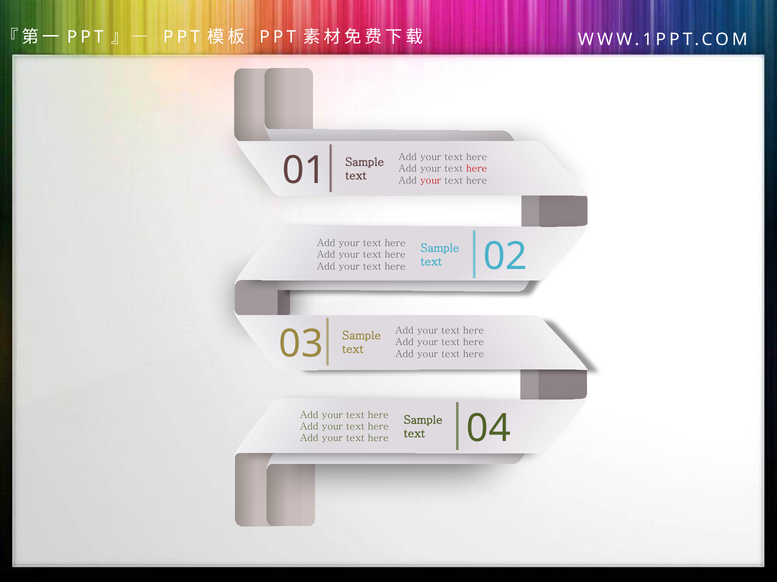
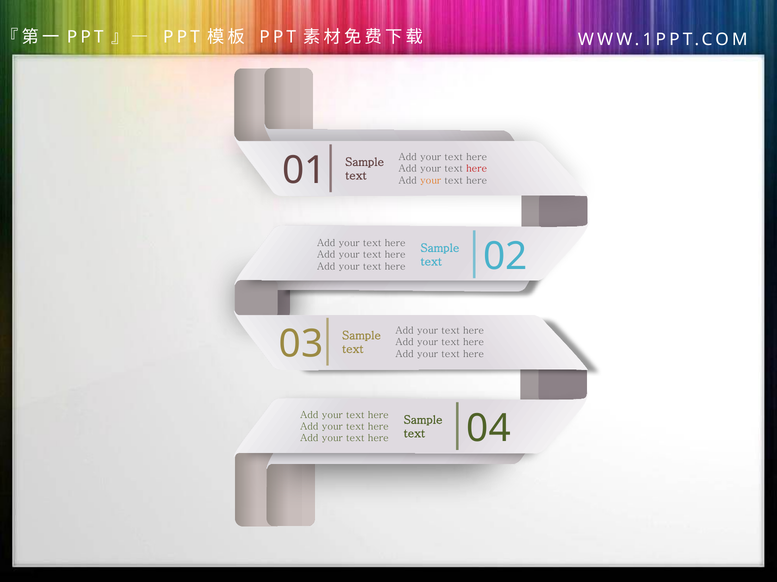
your at (431, 181) colour: red -> orange
